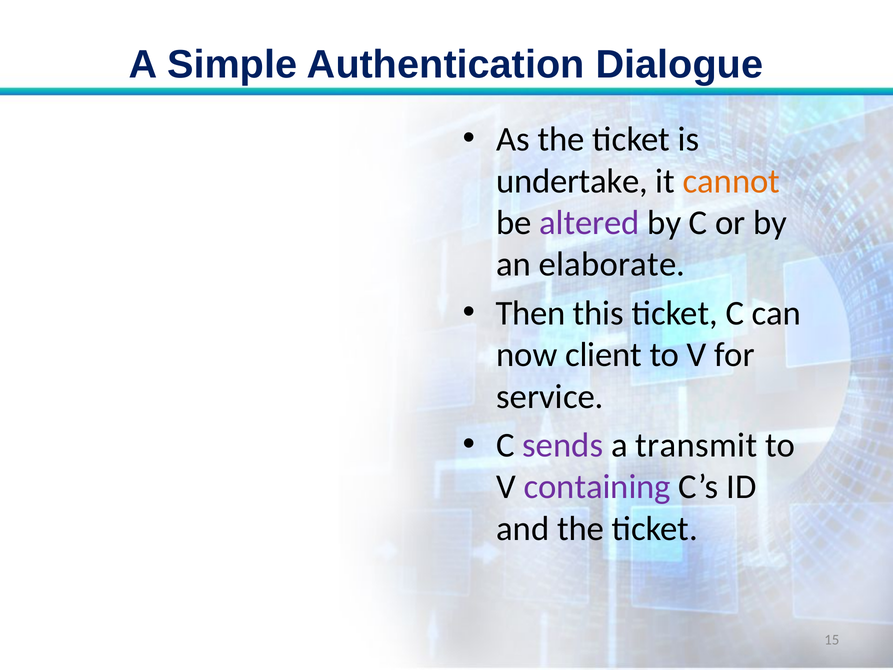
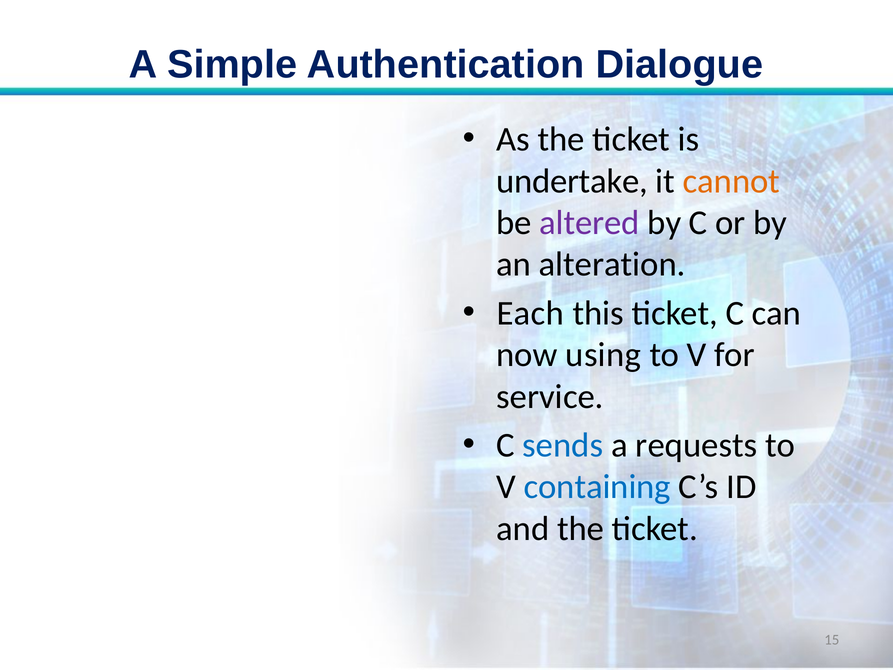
elaborate: elaborate -> alteration
Then: Then -> Each
client: client -> using
sends colour: purple -> blue
transmit: transmit -> requests
containing colour: purple -> blue
